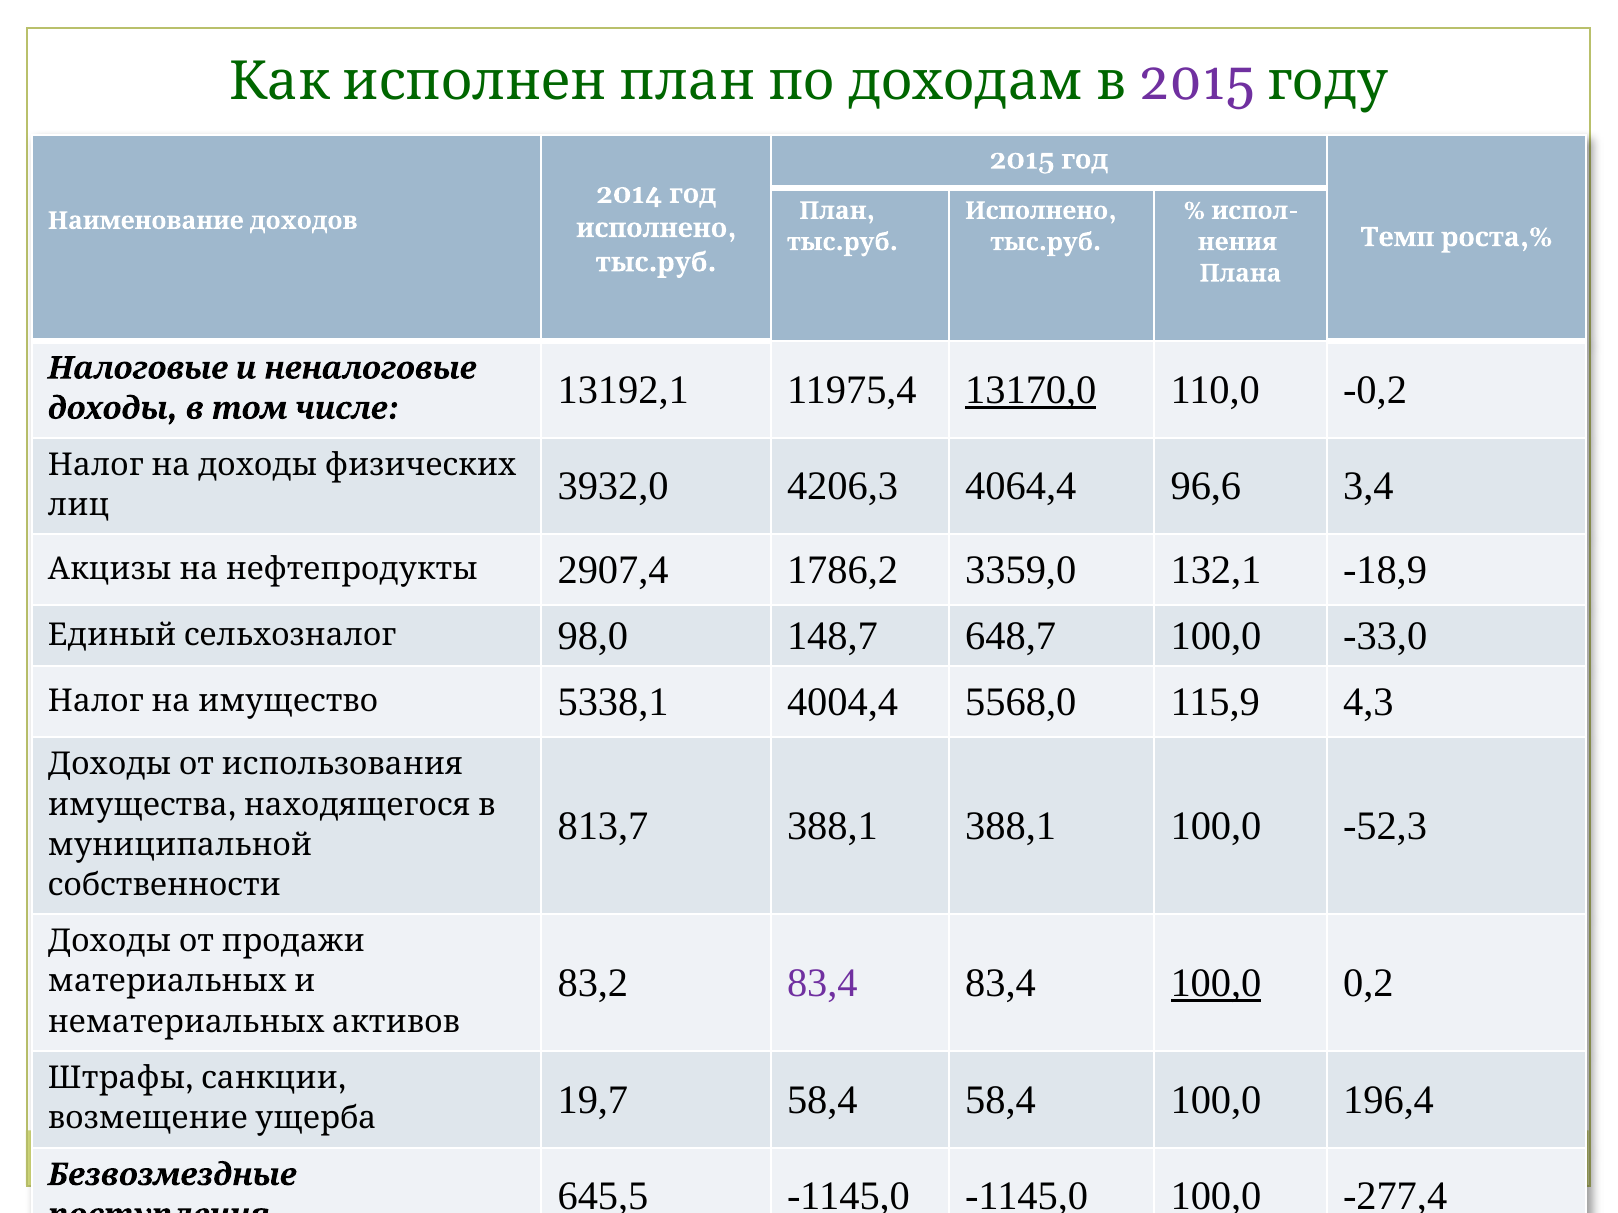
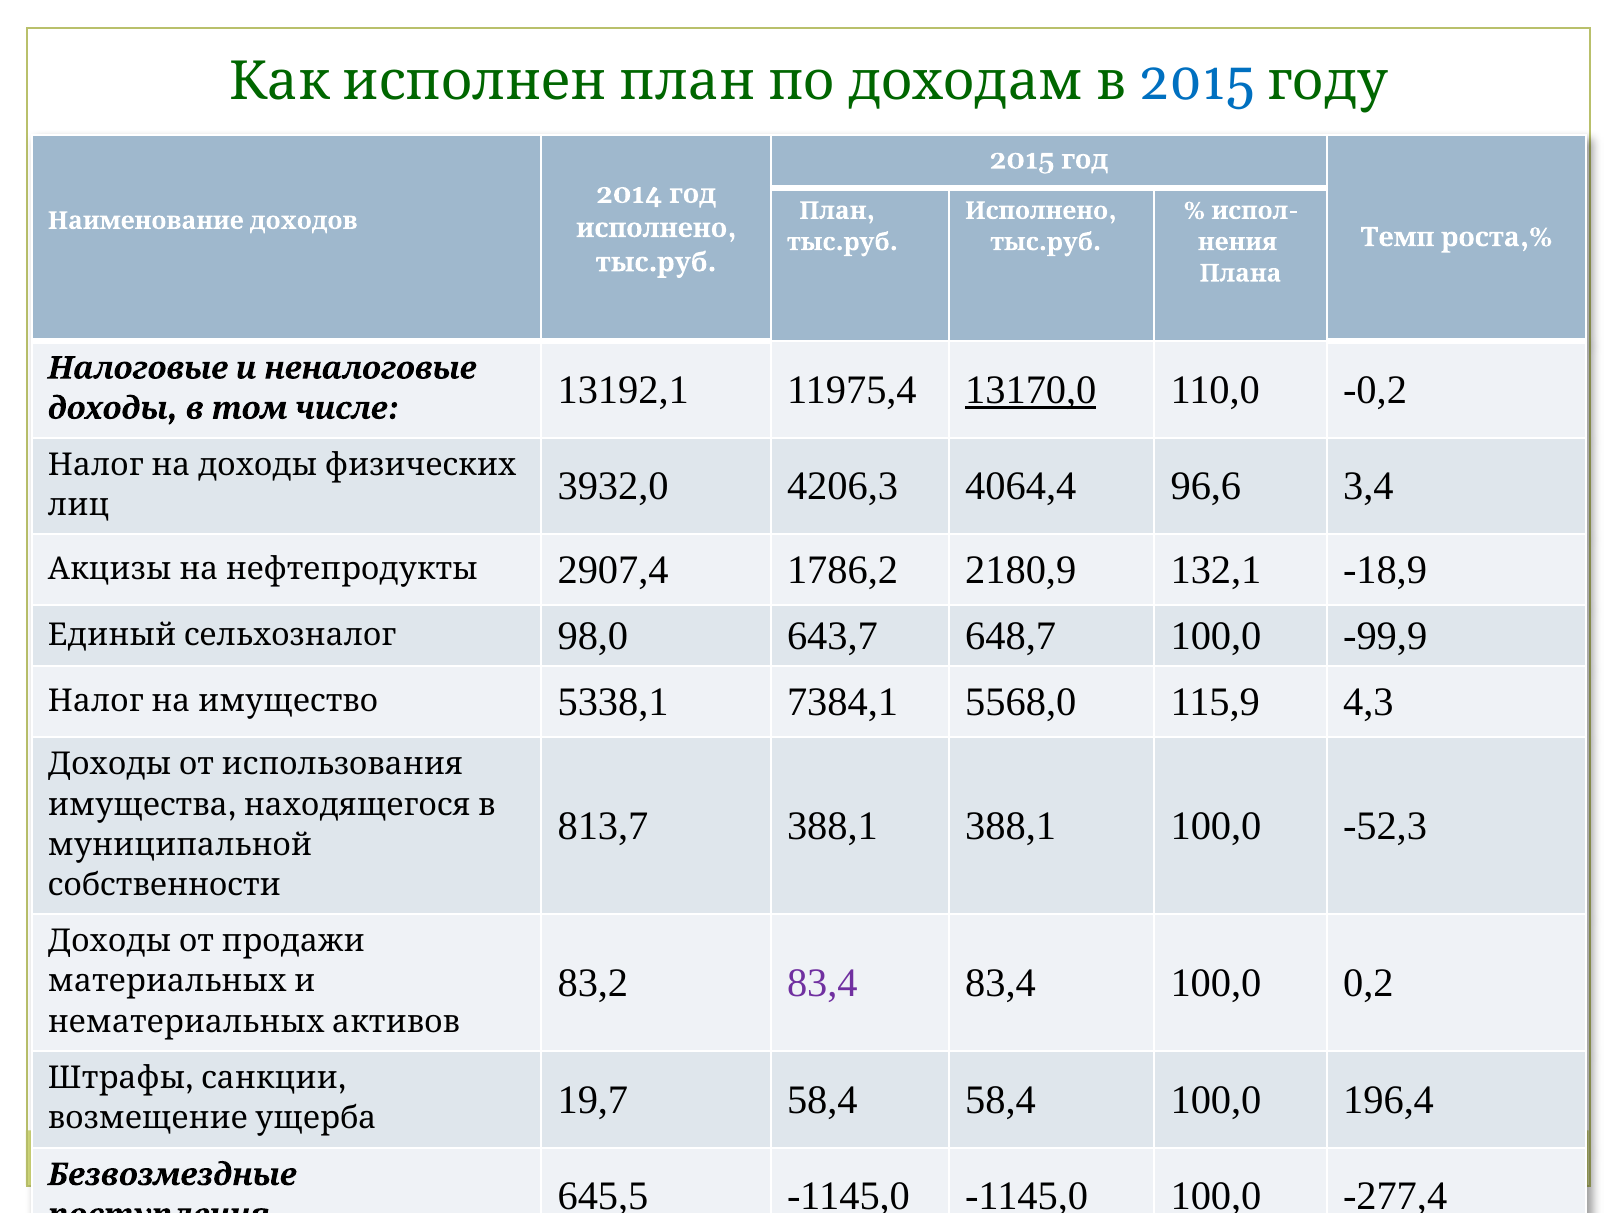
2015 at (1197, 82) colour: purple -> blue
3359,0: 3359,0 -> 2180,9
148,7: 148,7 -> 643,7
-33,0: -33,0 -> -99,9
4004,4: 4004,4 -> 7384,1
100,0 at (1216, 984) underline: present -> none
